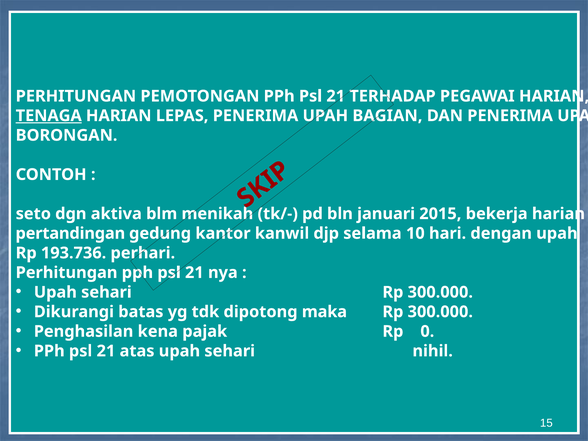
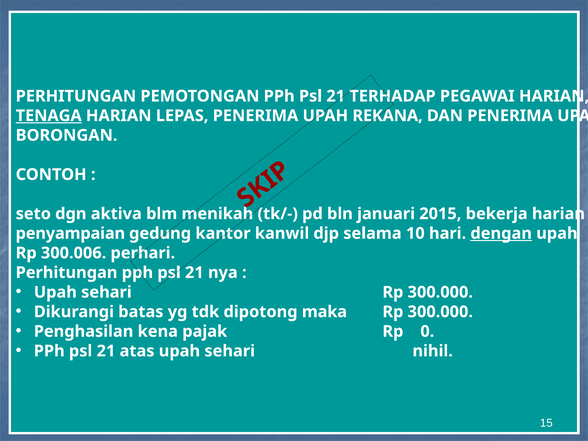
BAGIAN: BAGIAN -> REKANA
pertandingan: pertandingan -> penyampaian
dengan underline: none -> present
193.736: 193.736 -> 300.006
